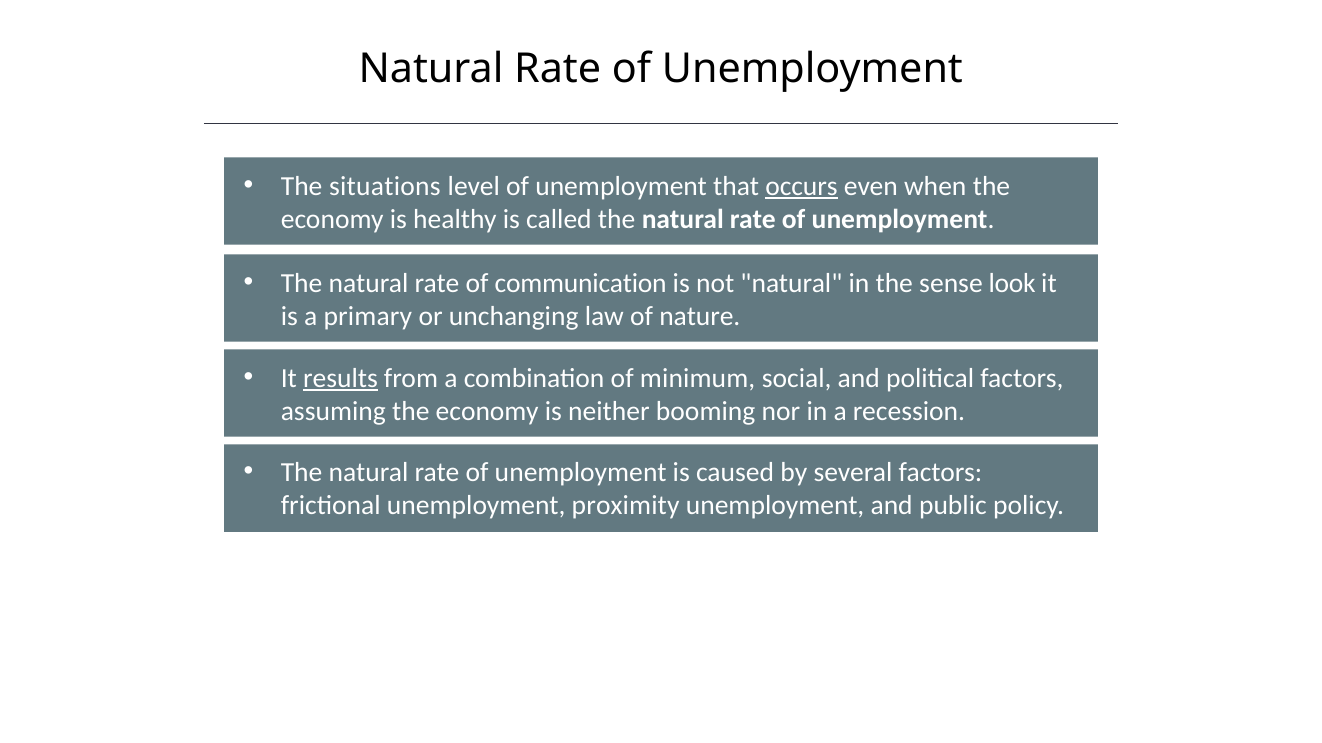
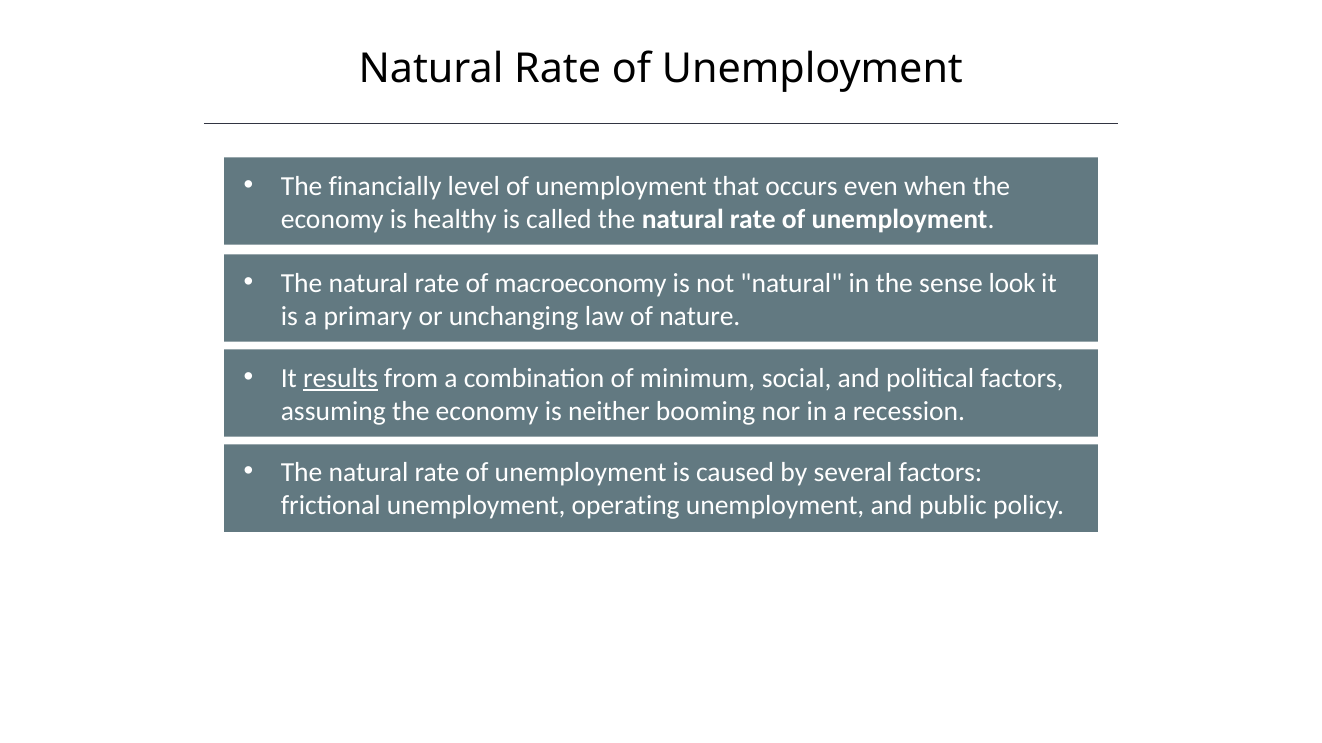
situations: situations -> financially
occurs underline: present -> none
communication: communication -> macroeconomy
proximity: proximity -> operating
